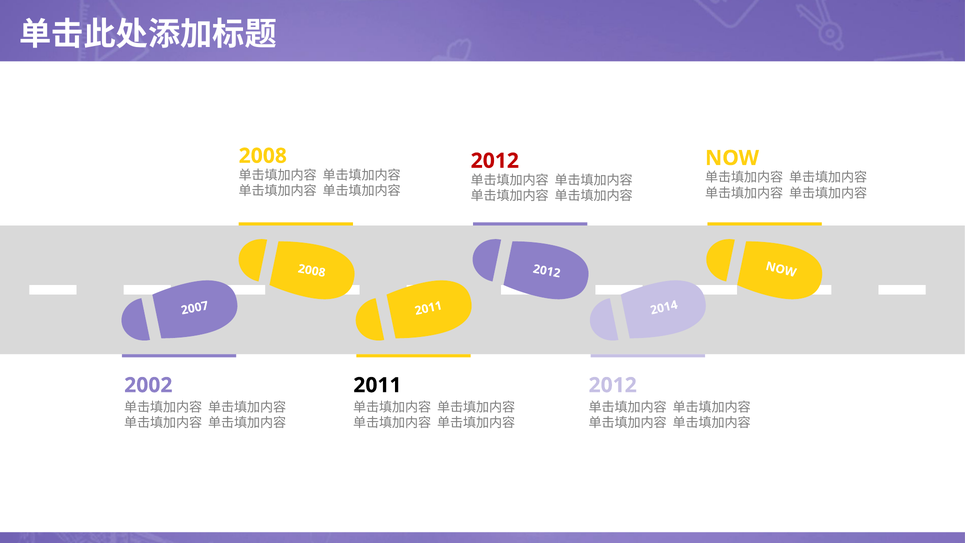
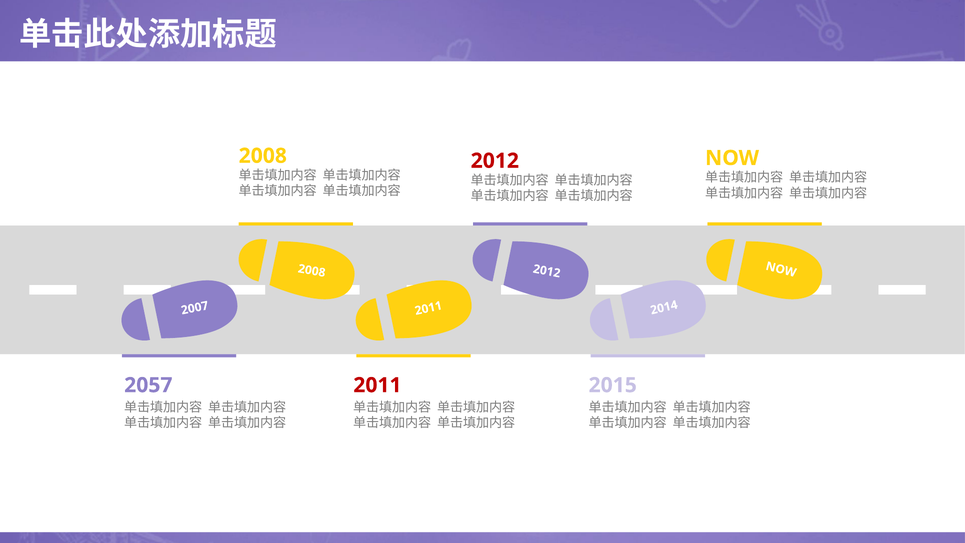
2002: 2002 -> 2057
2011 at (377, 385) colour: black -> red
2012 at (613, 385): 2012 -> 2015
